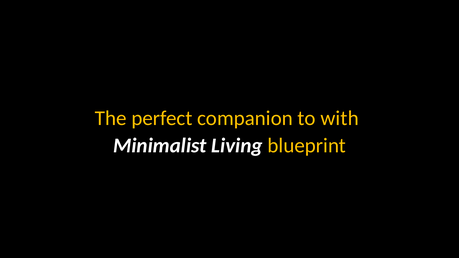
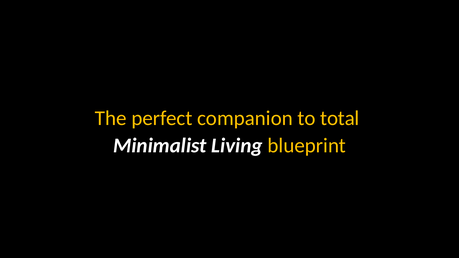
with: with -> total
